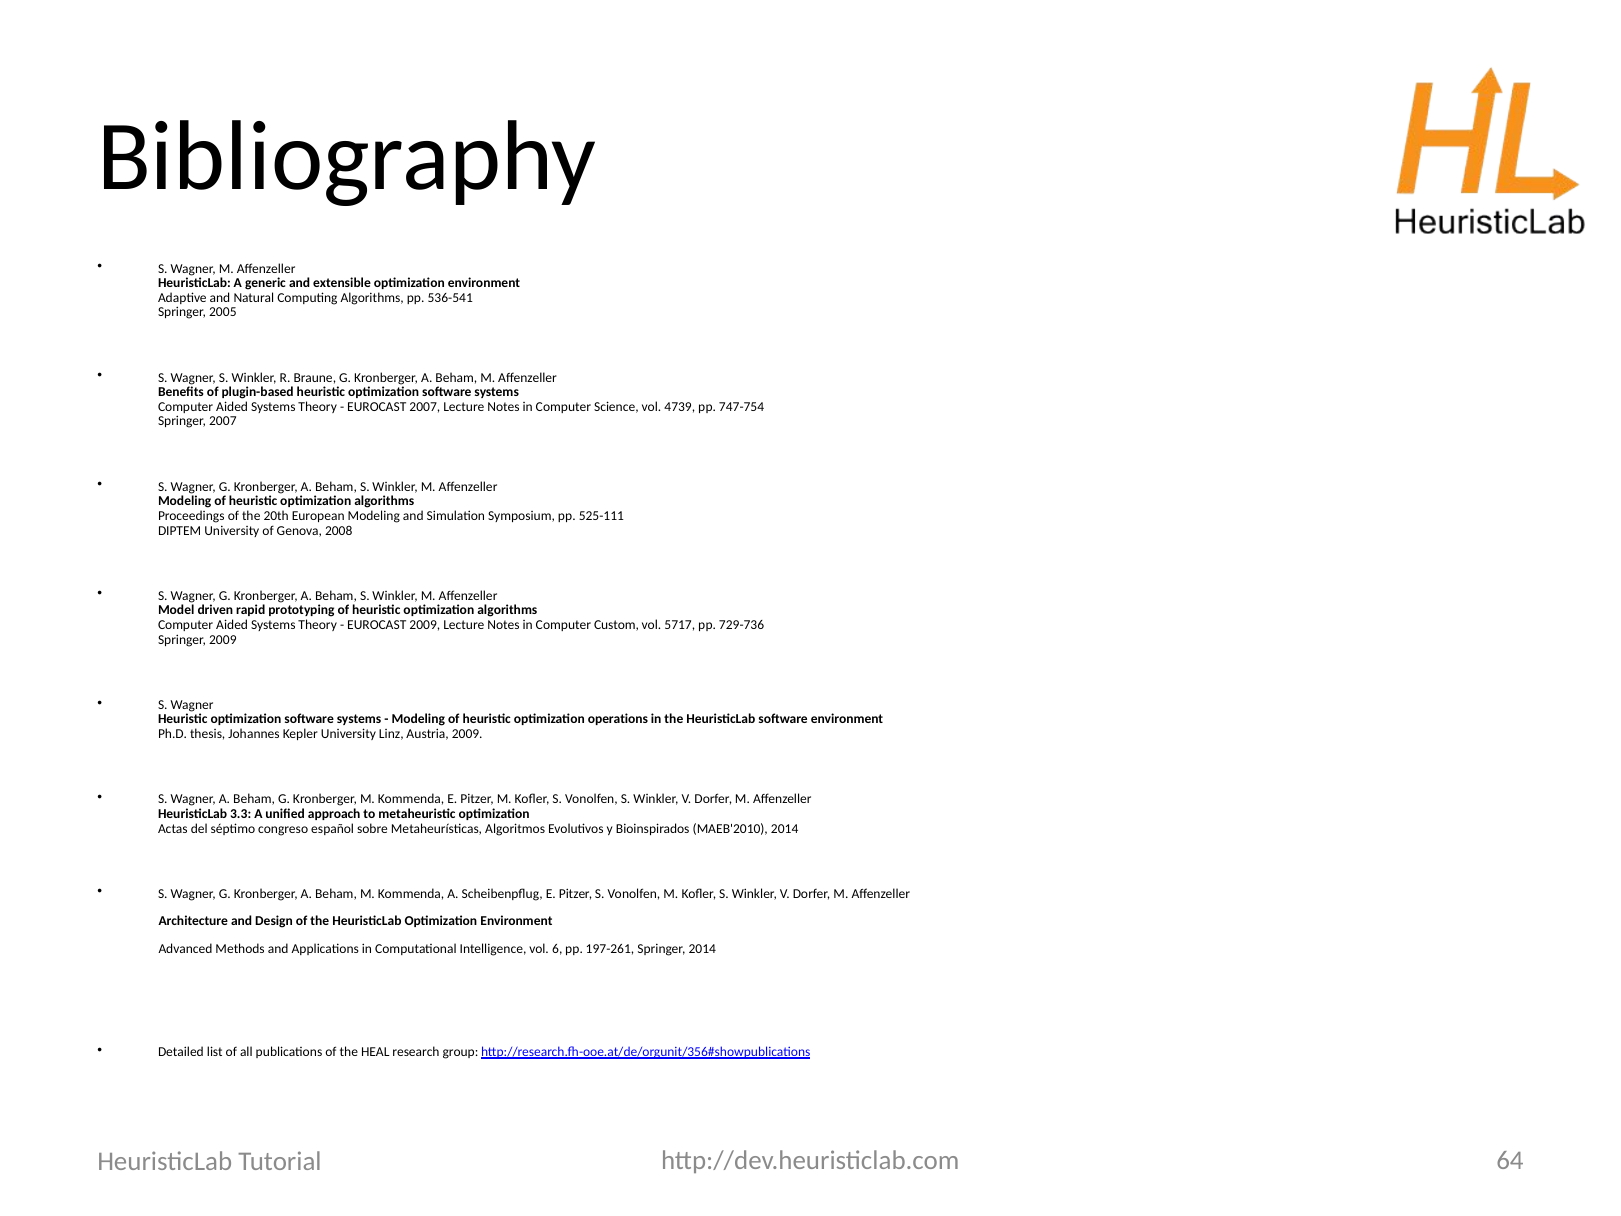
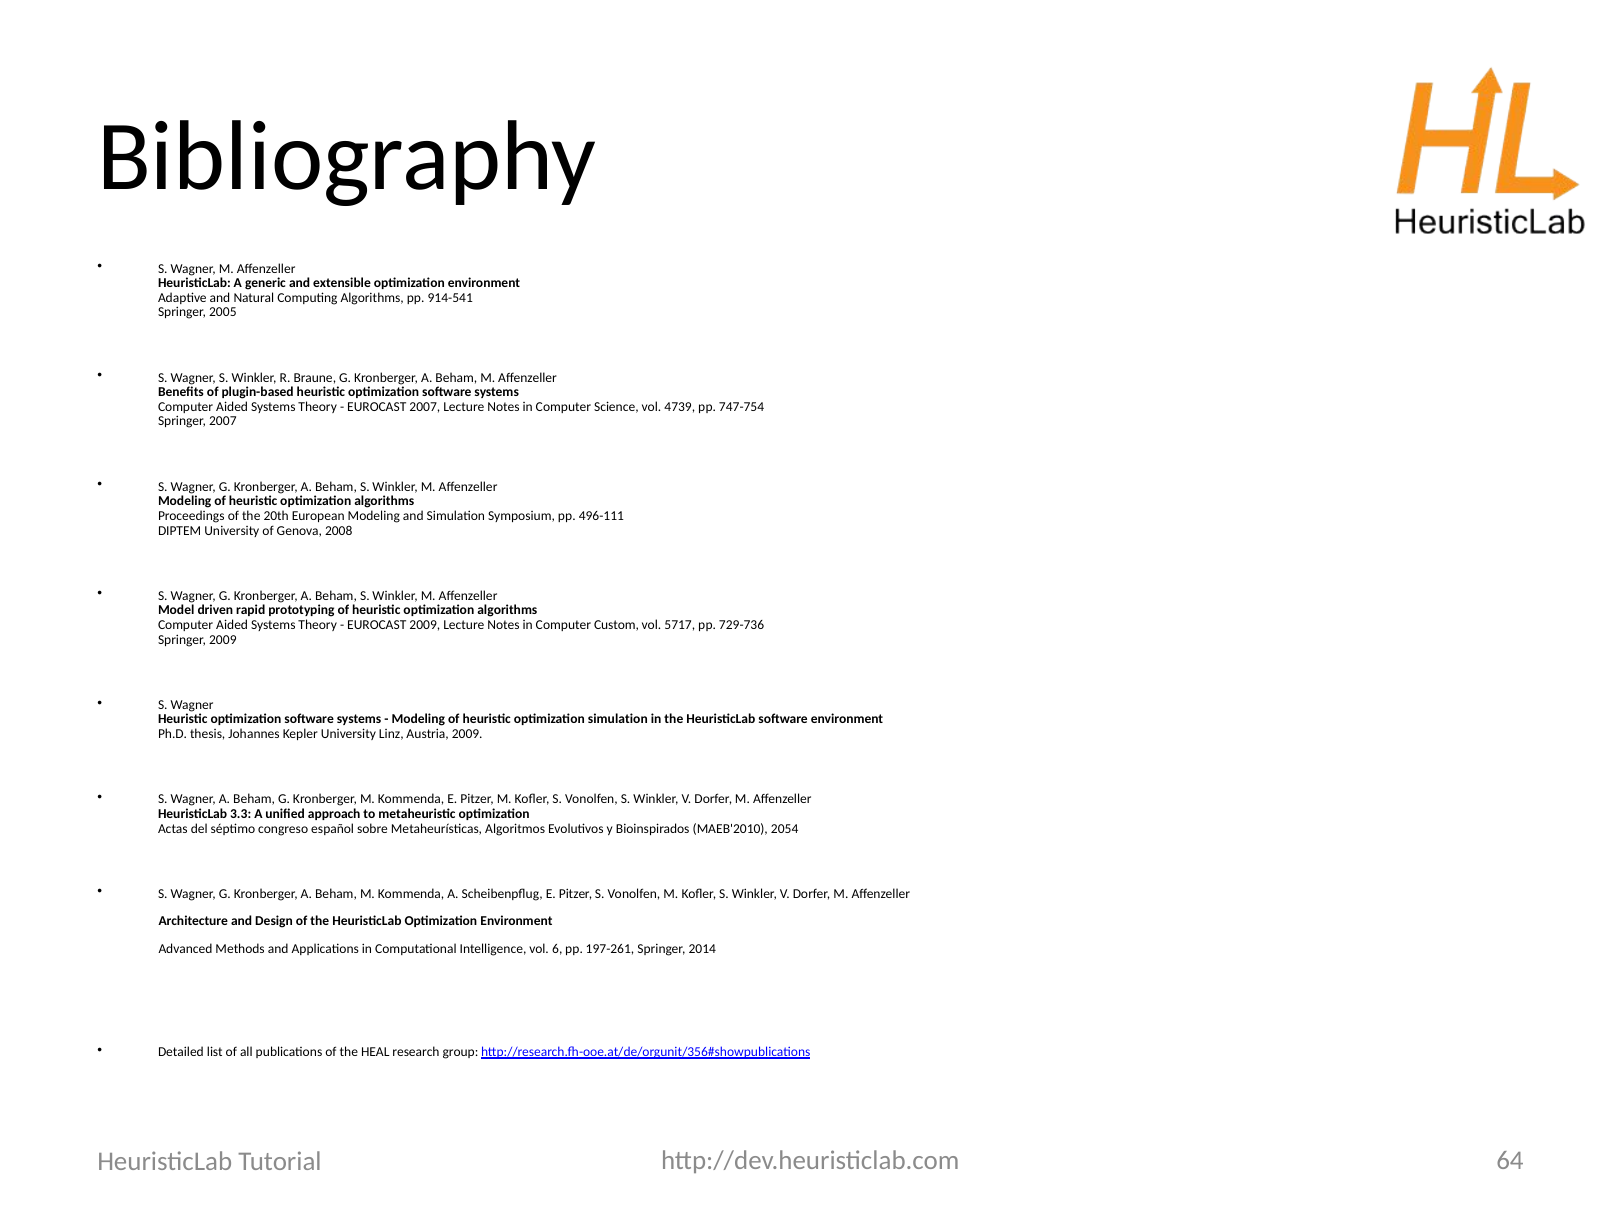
536-541: 536-541 -> 914-541
525-111: 525-111 -> 496-111
optimization operations: operations -> simulation
MAEB'2010 2014: 2014 -> 2054
